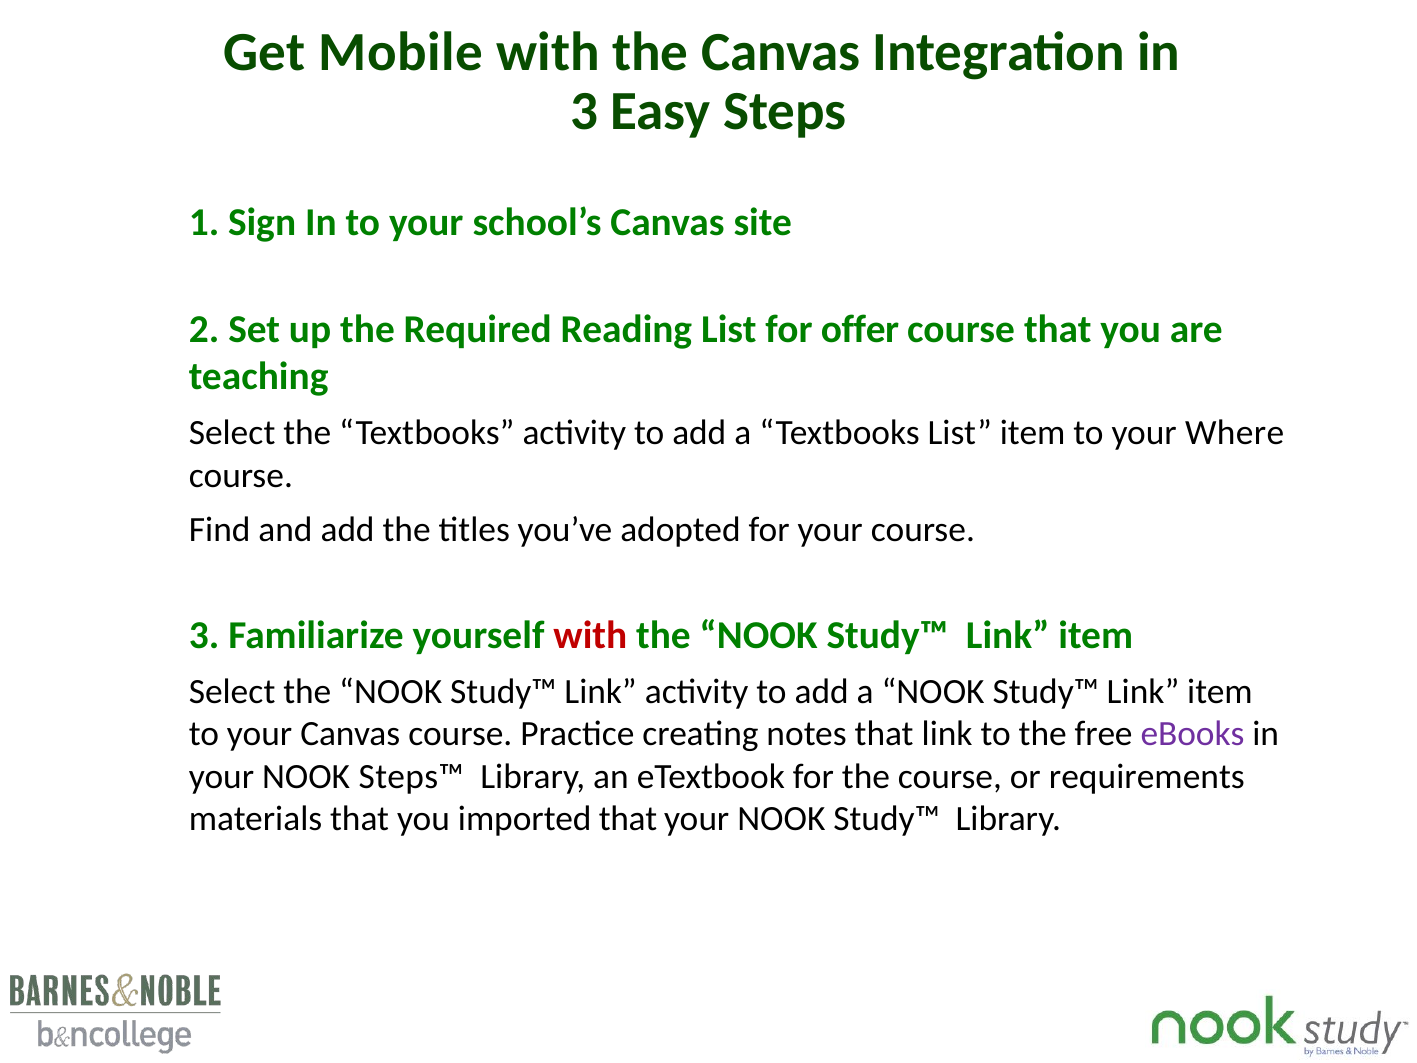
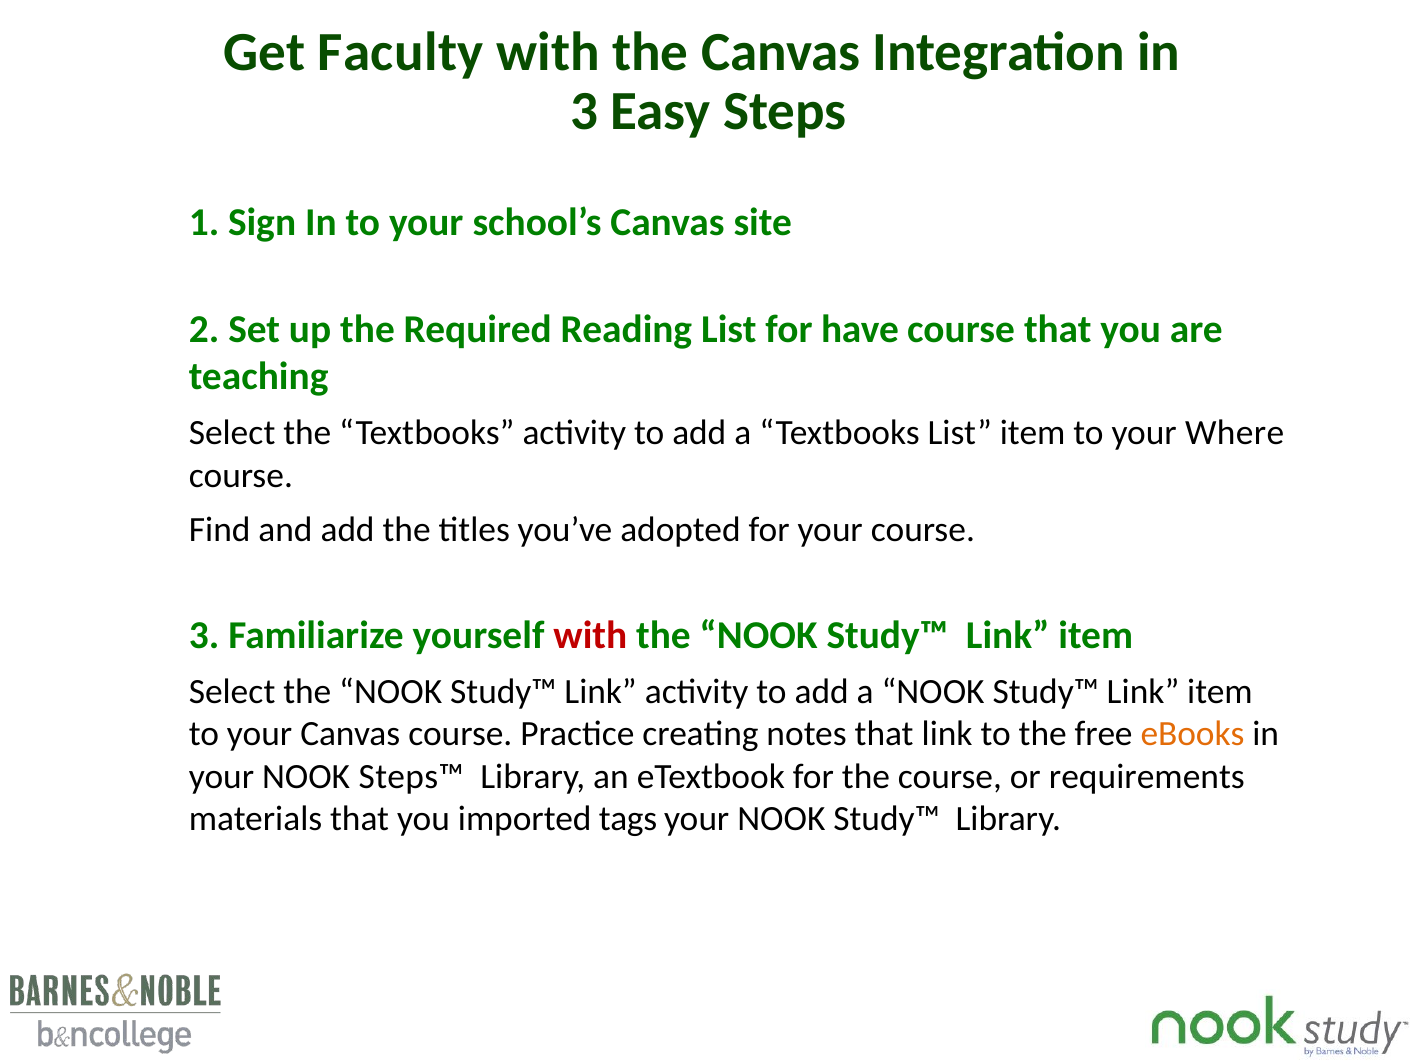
Mobile: Mobile -> Faculty
offer: offer -> have
eBooks colour: purple -> orange
imported that: that -> tags
